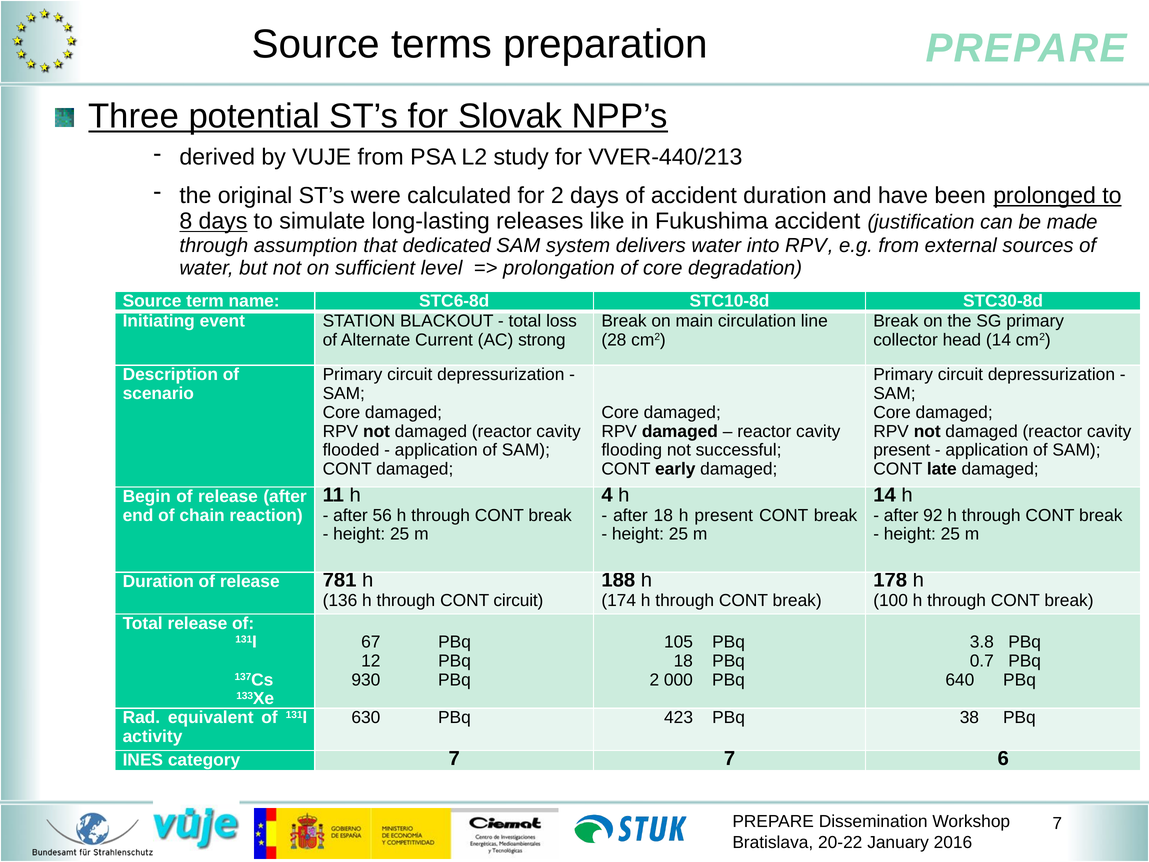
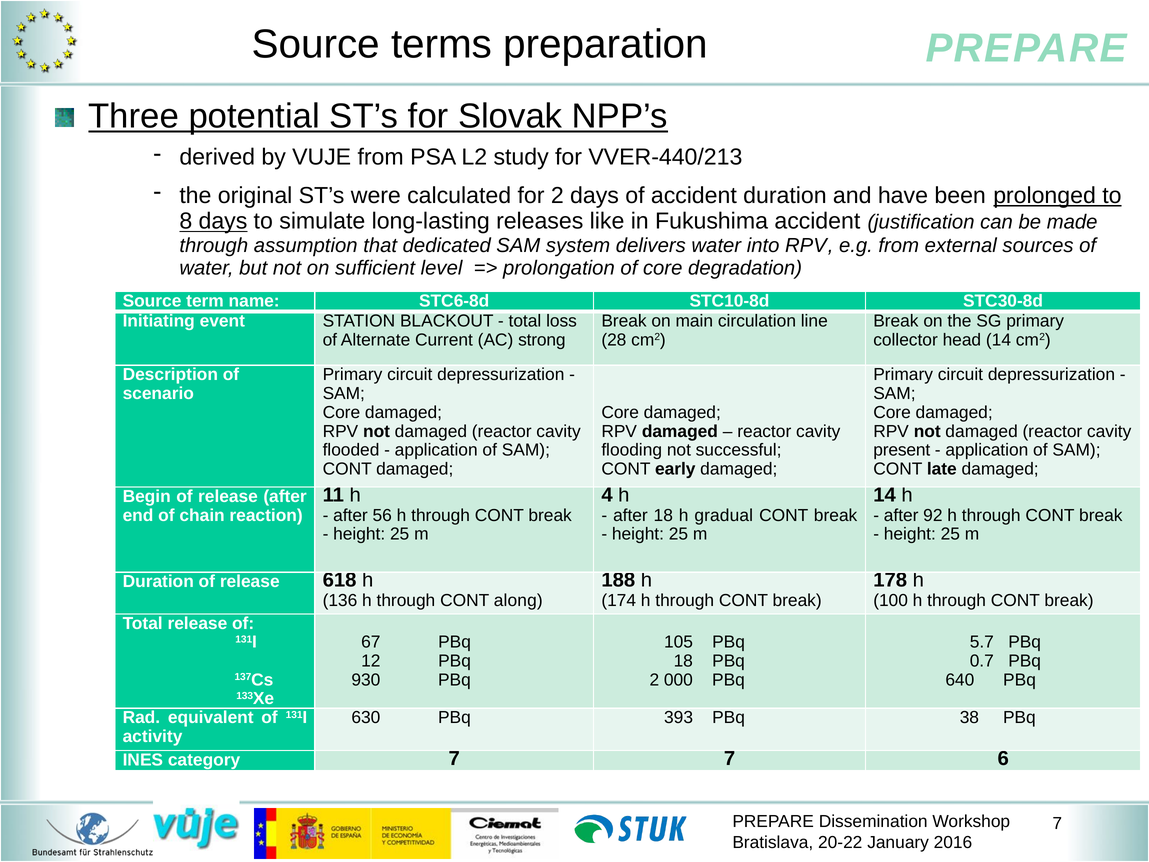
h present: present -> gradual
781: 781 -> 618
CONT circuit: circuit -> along
3.8: 3.8 -> 5.7
423: 423 -> 393
